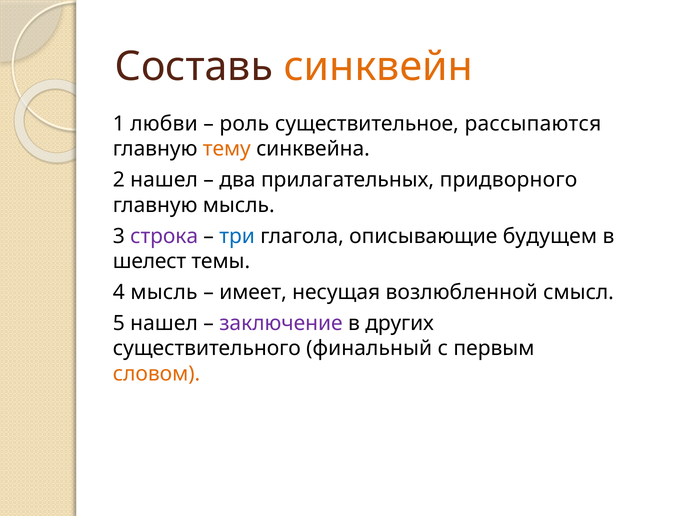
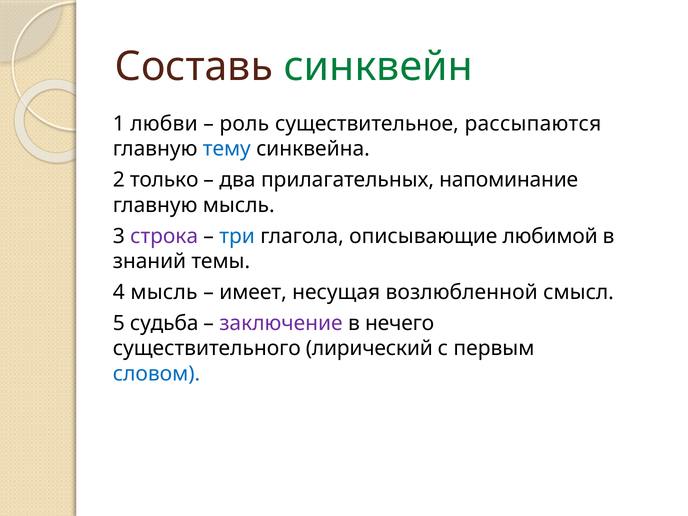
синквейн colour: orange -> green
тему colour: orange -> blue
2 нашел: нашел -> только
придворного: придворного -> напоминание
будущем: будущем -> любимой
шелест: шелест -> знаний
5 нашел: нашел -> судьба
других: других -> нечего
финальный: финальный -> лирический
словом colour: orange -> blue
